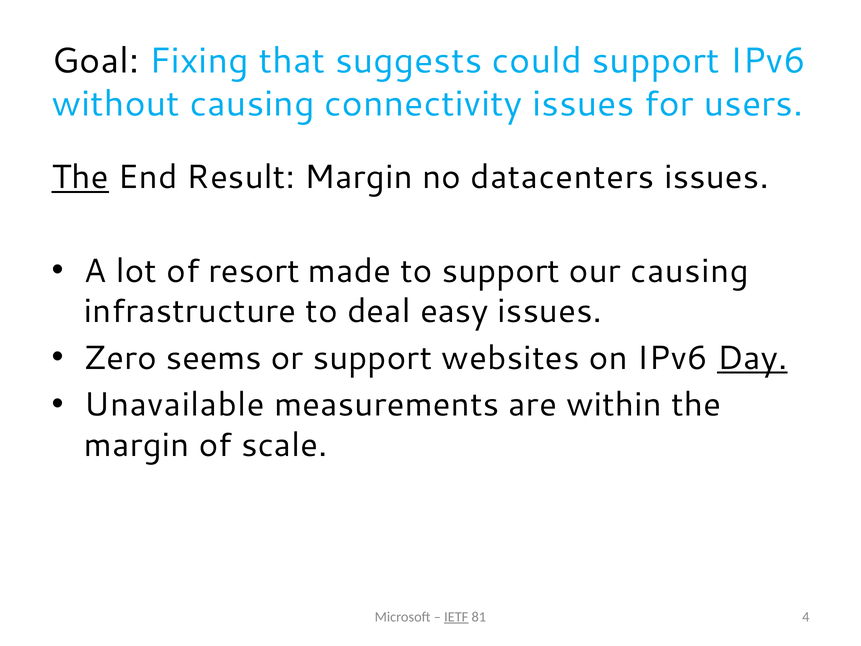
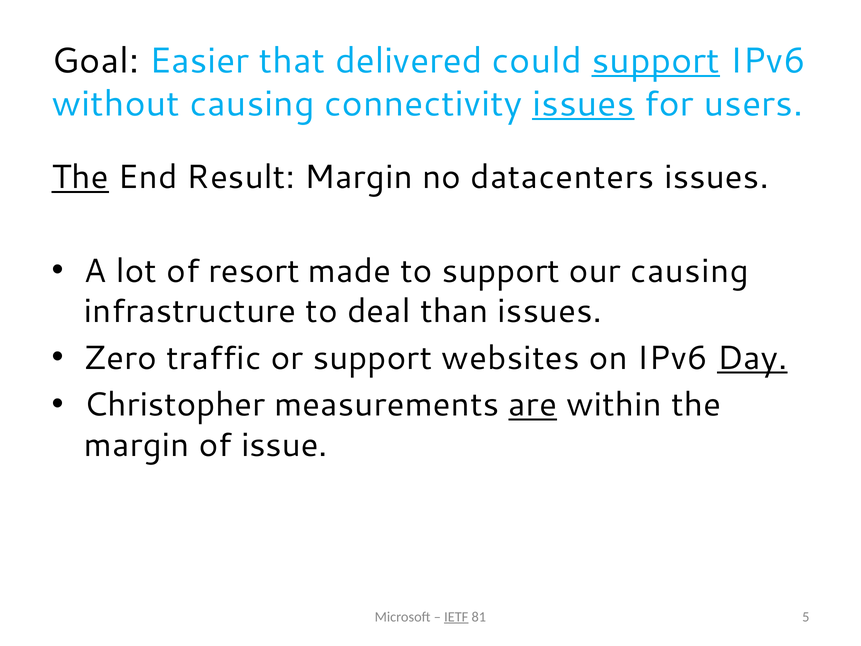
Fixing: Fixing -> Easier
suggests: suggests -> delivered
support at (656, 61) underline: none -> present
issues at (583, 104) underline: none -> present
easy: easy -> than
seems: seems -> traffic
Unavailable: Unavailable -> Christopher
are underline: none -> present
scale: scale -> issue
4: 4 -> 5
